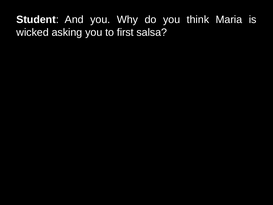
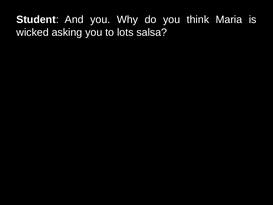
first: first -> lots
